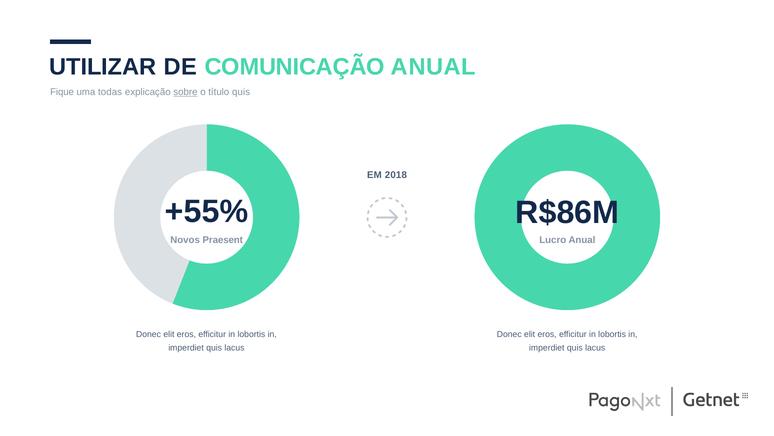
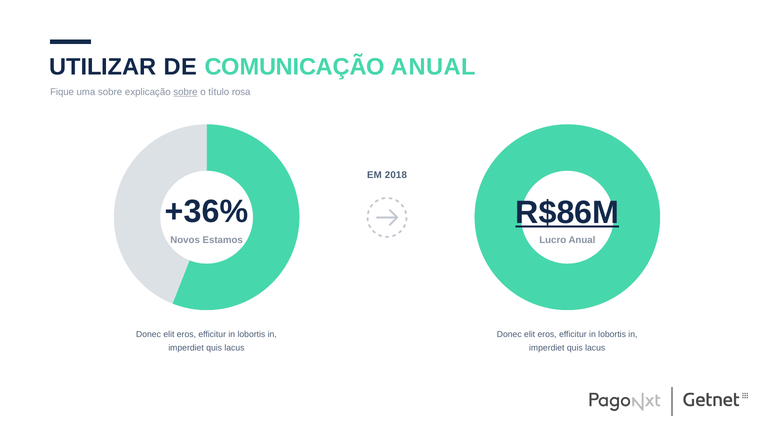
uma todas: todas -> sobre
título quis: quis -> rosa
+55%: +55% -> +36%
R$86M underline: none -> present
Praesent: Praesent -> Estamos
